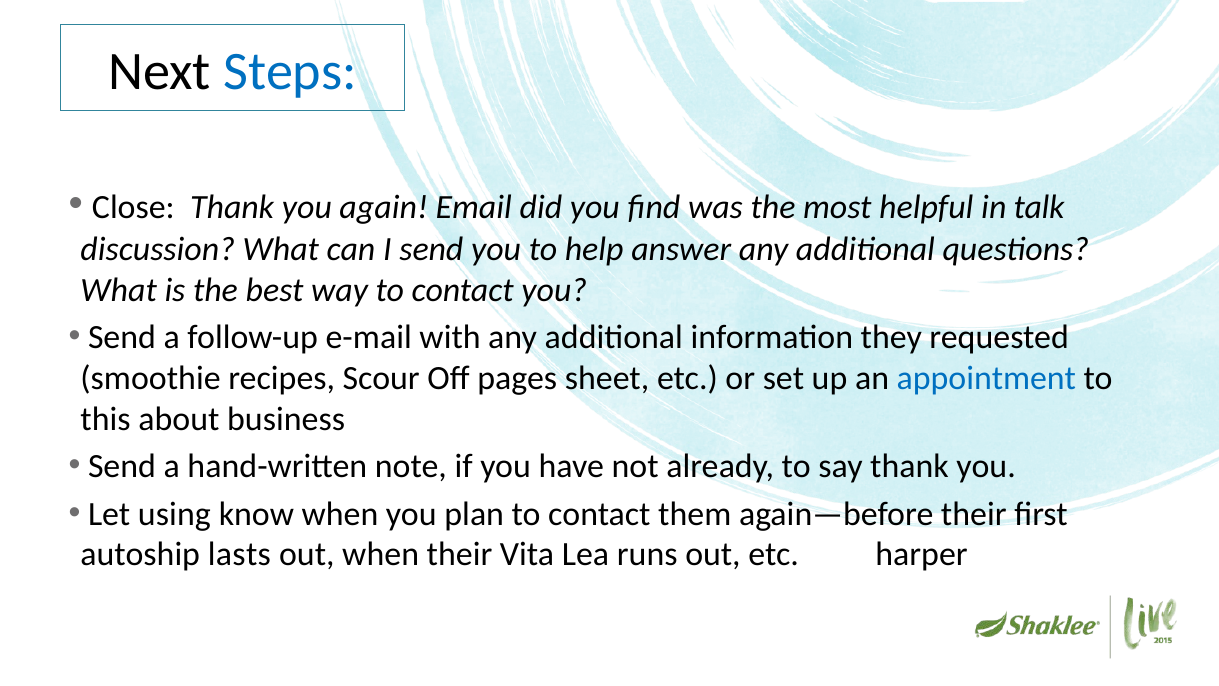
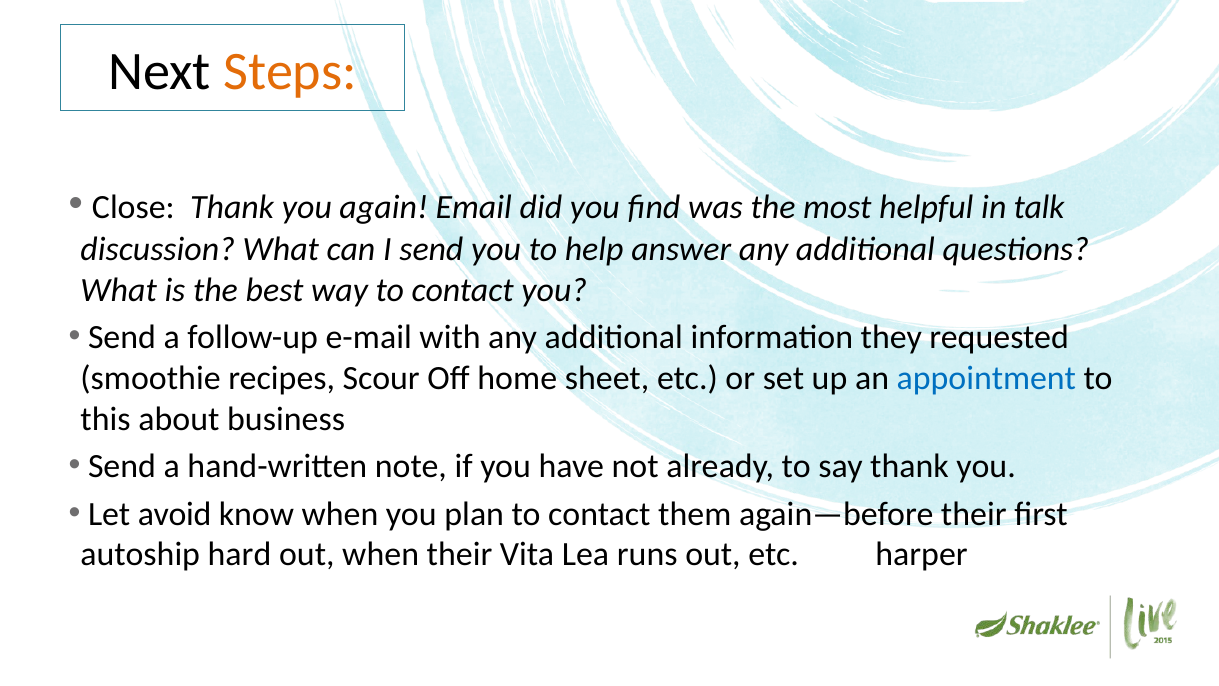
Steps colour: blue -> orange
pages: pages -> home
using: using -> avoid
lasts: lasts -> hard
